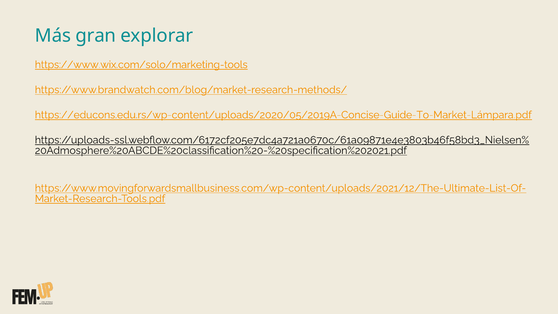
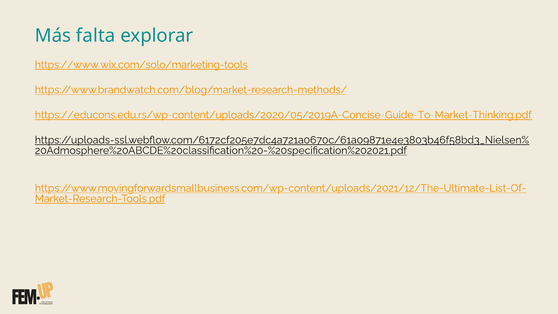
gran: gran -> falta
https://educons.edu.rs/wp-content/uploads/2020/05/2019A-Concise-Guide-To-Market-Lámpara.pdf: https://educons.edu.rs/wp-content/uploads/2020/05/2019A-Concise-Guide-To-Market-Lámpara.pdf -> https://educons.edu.rs/wp-content/uploads/2020/05/2019A-Concise-Guide-To-Market-Thinking.pdf
